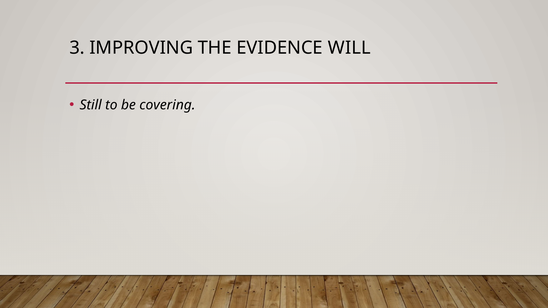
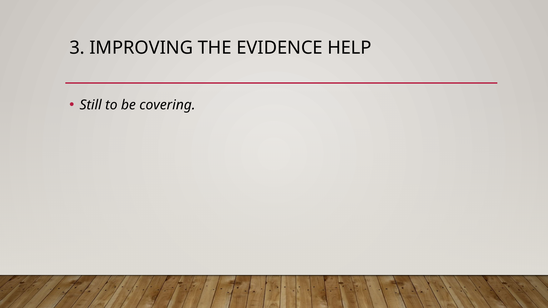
WILL: WILL -> HELP
